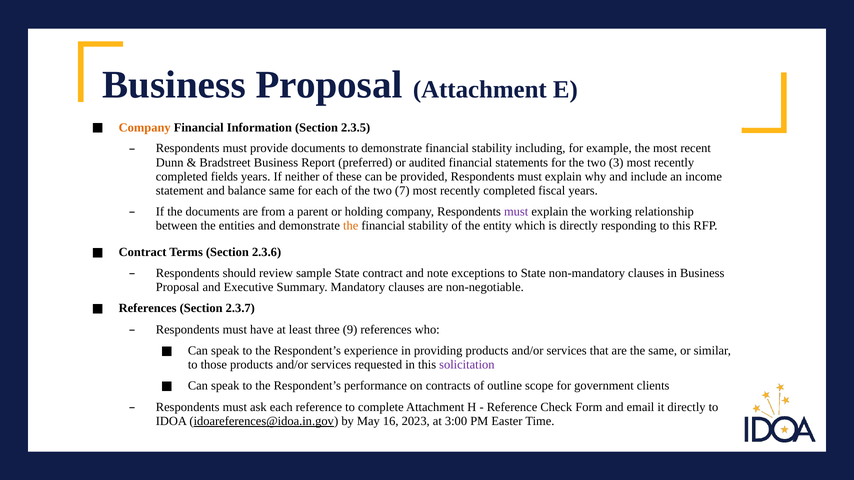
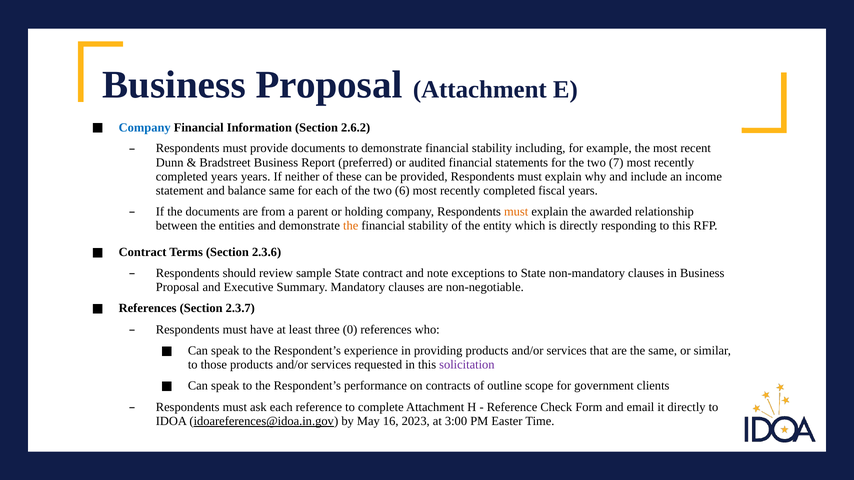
Company at (145, 128) colour: orange -> blue
2.3.5: 2.3.5 -> 2.6.2
3: 3 -> 7
completed fields: fields -> years
7: 7 -> 6
must at (516, 212) colour: purple -> orange
working: working -> awarded
9: 9 -> 0
